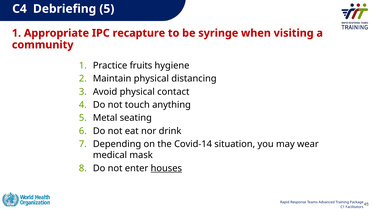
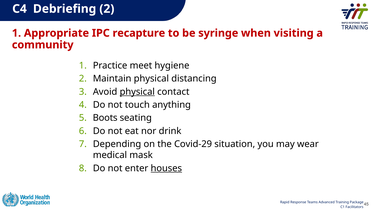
Debriefing 5: 5 -> 2
fruits: fruits -> meet
physical at (137, 92) underline: none -> present
Metal: Metal -> Boots
Covid-14: Covid-14 -> Covid-29
